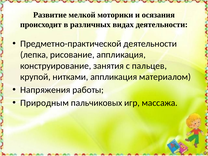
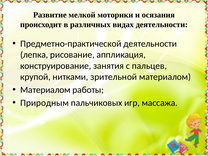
нитками аппликация: аппликация -> зрительной
Напряжения at (45, 90): Напряжения -> Материалом
